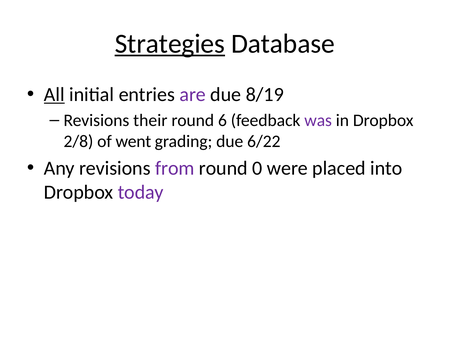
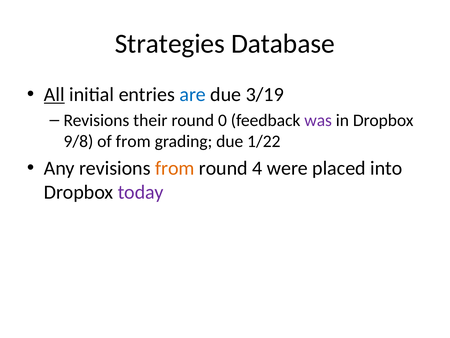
Strategies underline: present -> none
are colour: purple -> blue
8/19: 8/19 -> 3/19
6: 6 -> 0
2/8: 2/8 -> 9/8
of went: went -> from
6/22: 6/22 -> 1/22
from at (175, 168) colour: purple -> orange
0: 0 -> 4
